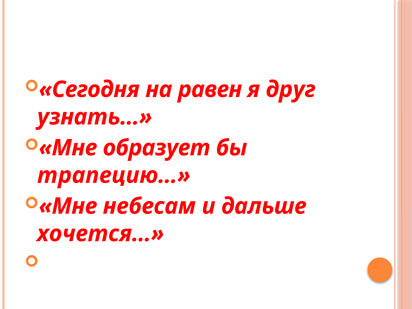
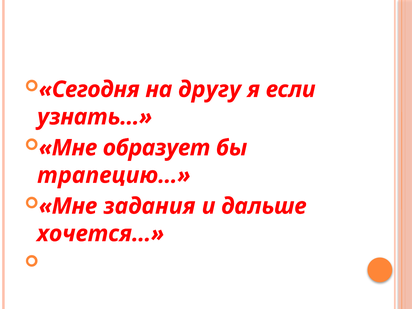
равен: равен -> другу
друг: друг -> если
небесам: небесам -> задания
